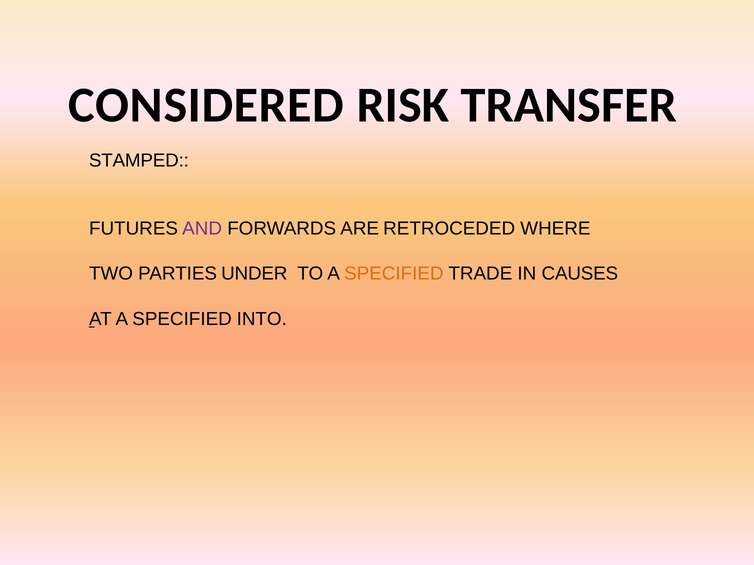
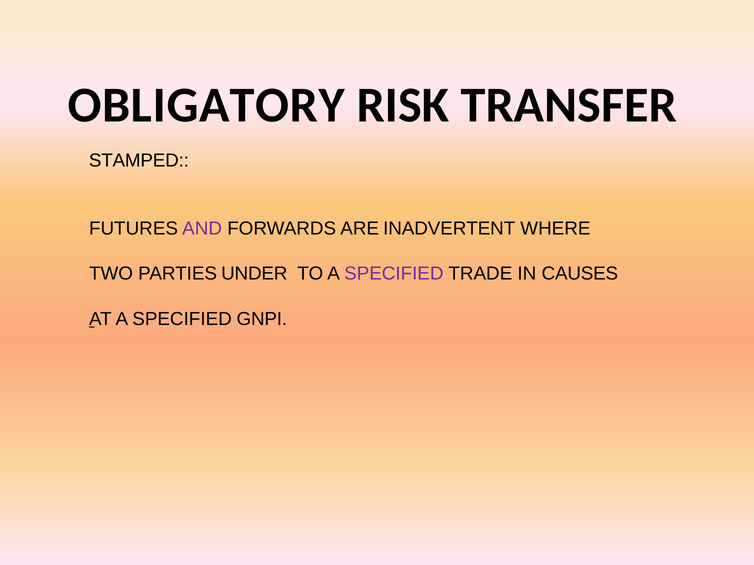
CONSIDERED: CONSIDERED -> OBLIGATORY
RETROCEDED: RETROCEDED -> INADVERTENT
SPECIFIED at (394, 274) colour: orange -> purple
INTO: INTO -> GNPI
